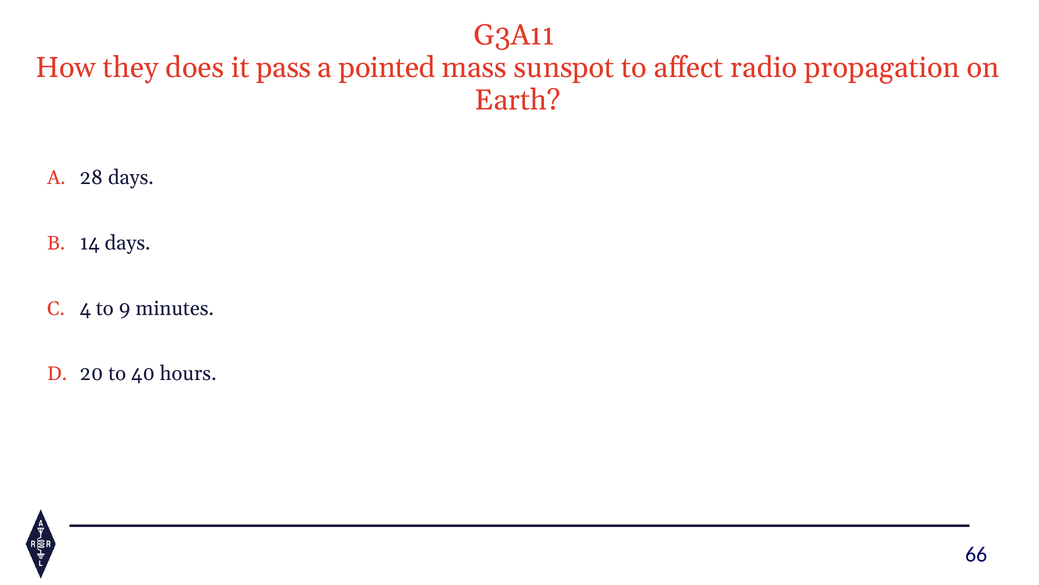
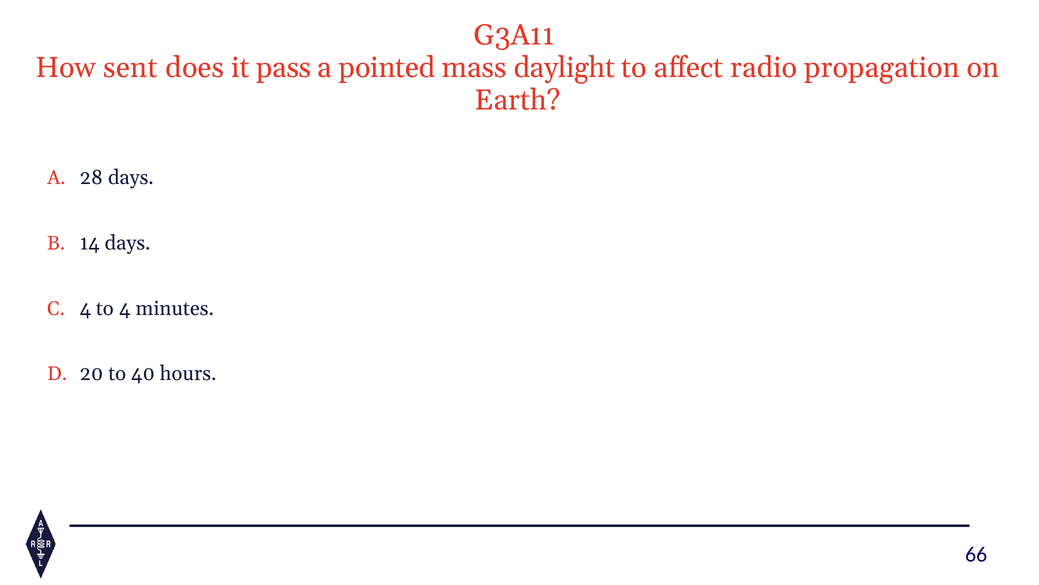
they: they -> sent
sunspot: sunspot -> daylight
to 9: 9 -> 4
